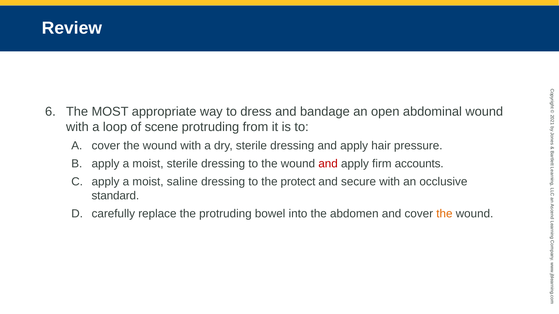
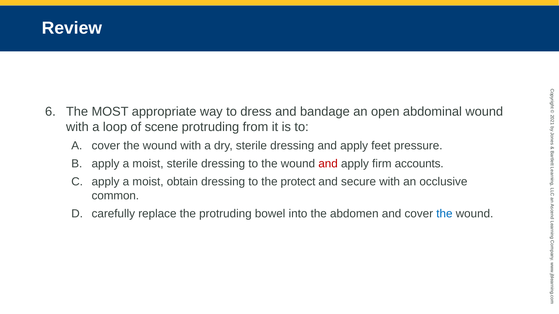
hair: hair -> feet
saline: saline -> obtain
standard: standard -> common
the at (444, 214) colour: orange -> blue
